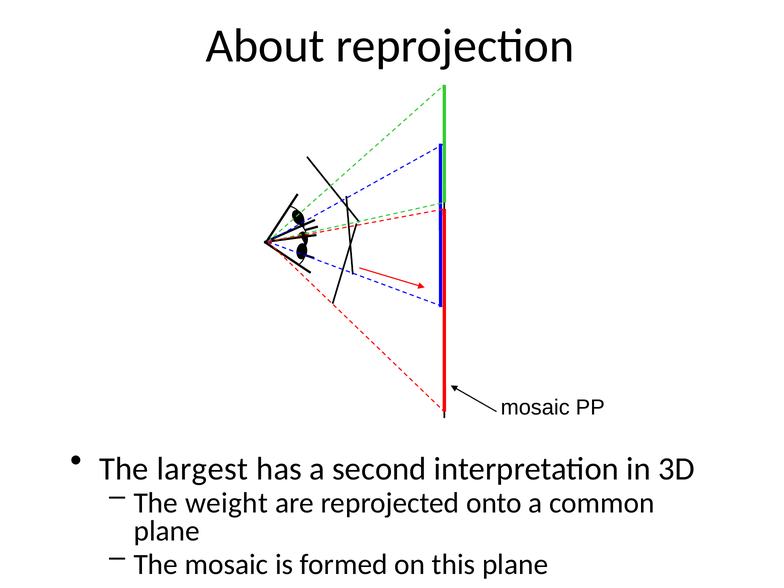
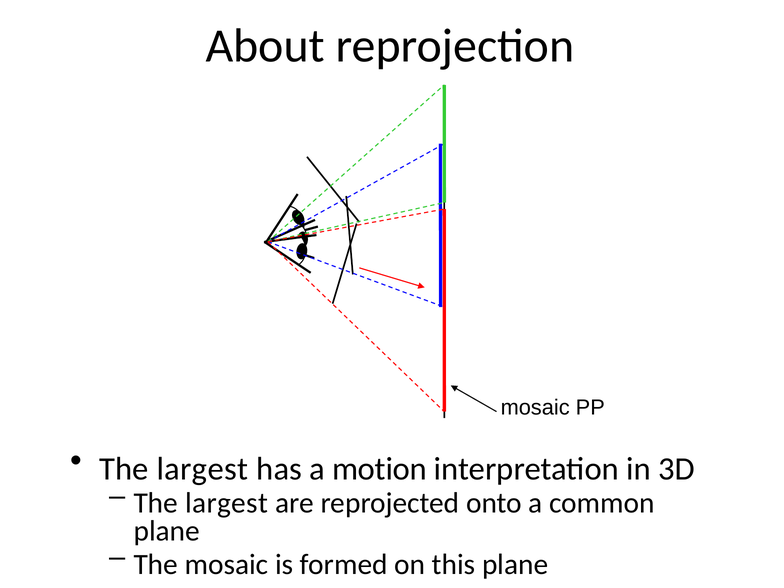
second: second -> motion
weight at (227, 503): weight -> largest
